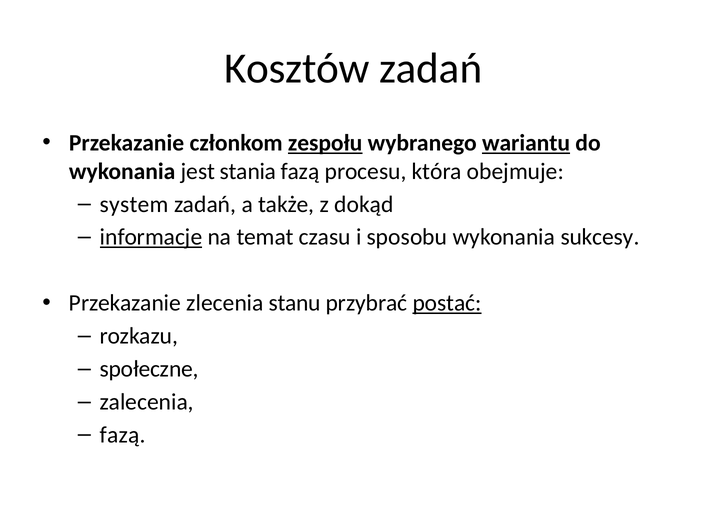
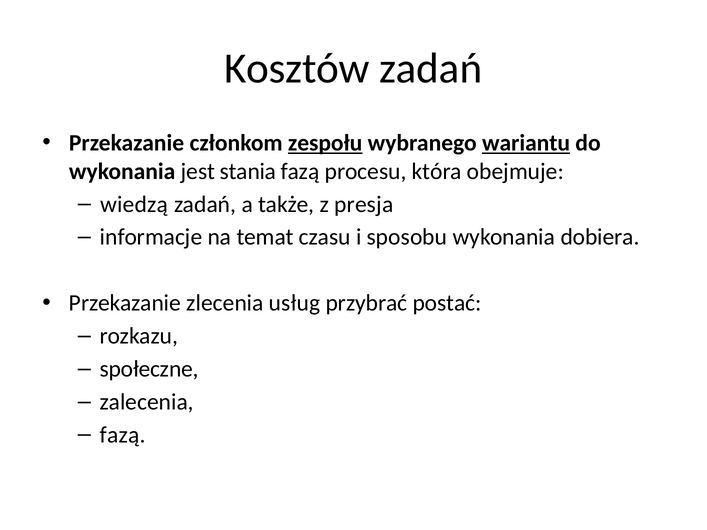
system: system -> wiedzą
dokąd: dokąd -> presja
informacje underline: present -> none
sukcesy: sukcesy -> dobiera
stanu: stanu -> usług
postać underline: present -> none
